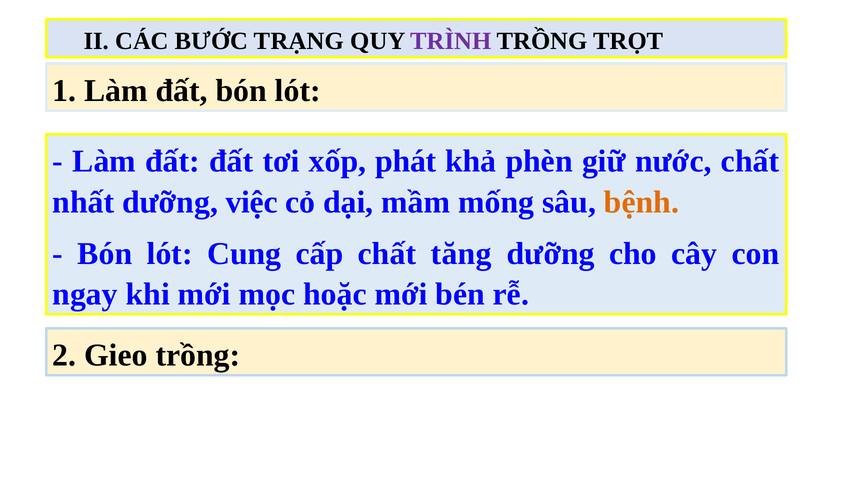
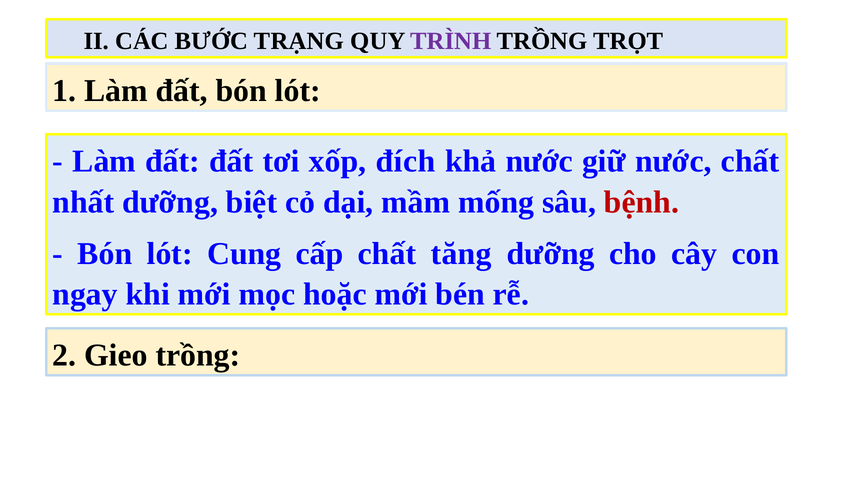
phát: phát -> đích
khả phèn: phèn -> nước
việc: việc -> biệt
bệnh colour: orange -> red
